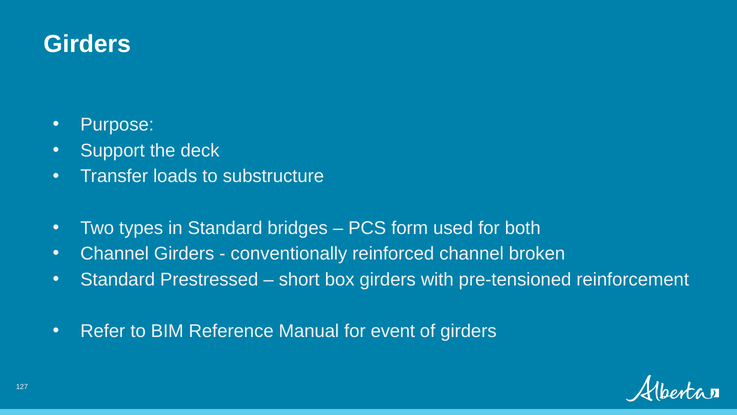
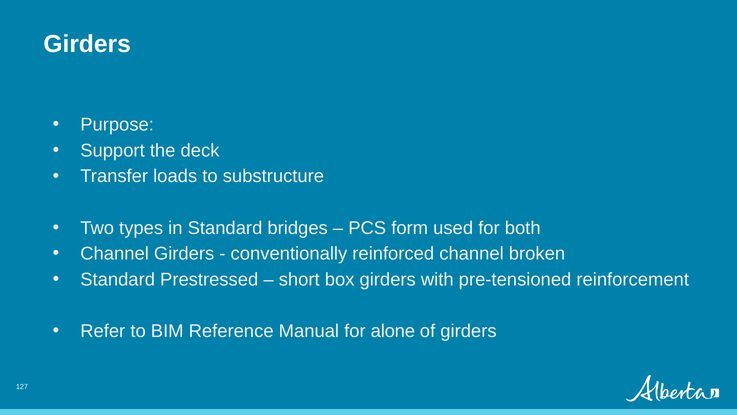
event: event -> alone
